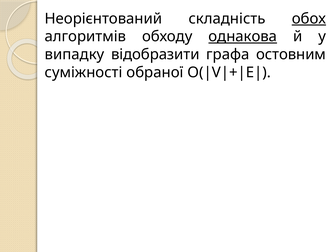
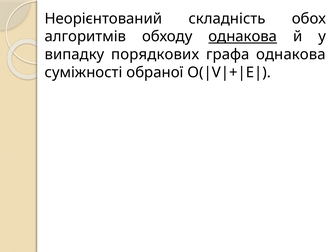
обох underline: present -> none
відобразити: відобразити -> порядкових
графа остовним: остовним -> однакова
